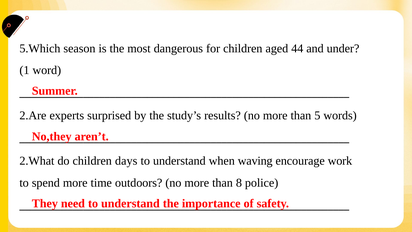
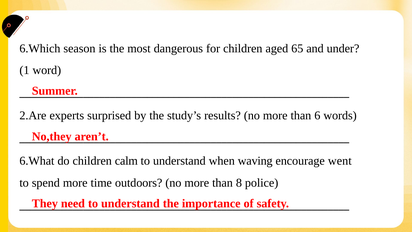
5.Which: 5.Which -> 6.Which
44: 44 -> 65
5: 5 -> 6
2.What: 2.What -> 6.What
days: days -> calm
work: work -> went
